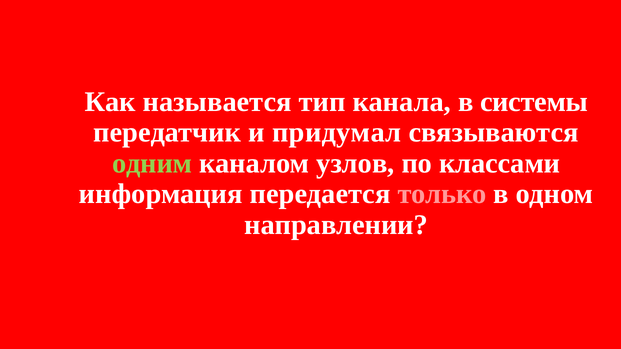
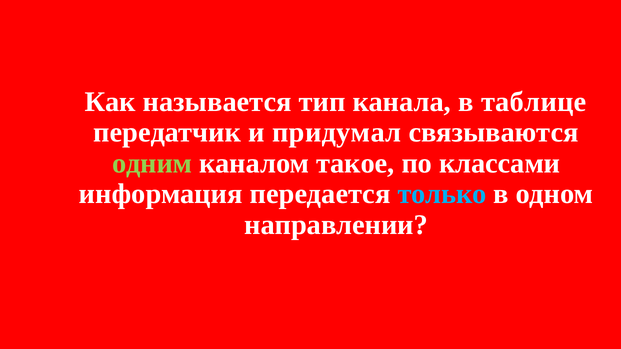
системы: системы -> таблице
узлов: узлов -> такое
только colour: pink -> light blue
